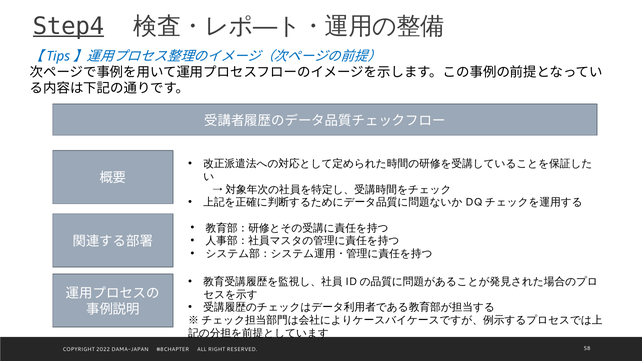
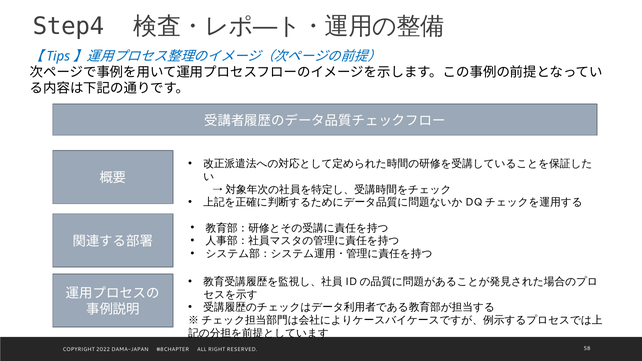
Step4 underline: present -> none
